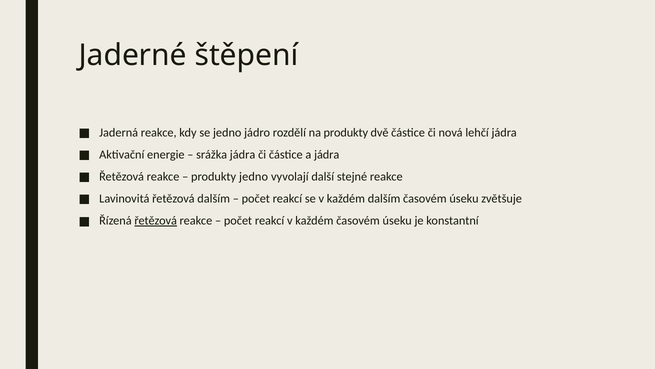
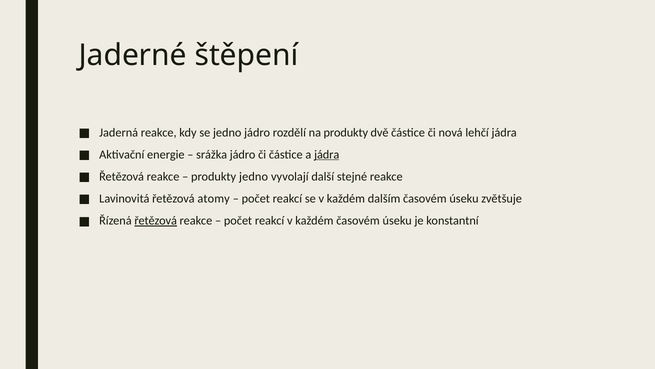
srážka jádra: jádra -> jádro
jádra at (327, 154) underline: none -> present
řetězová dalším: dalším -> atomy
